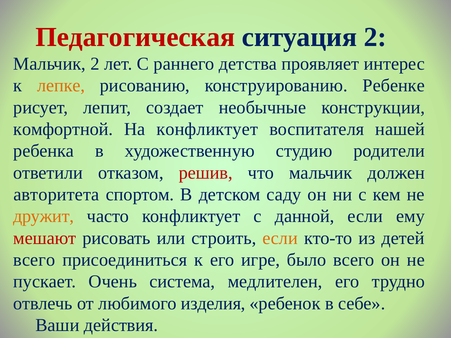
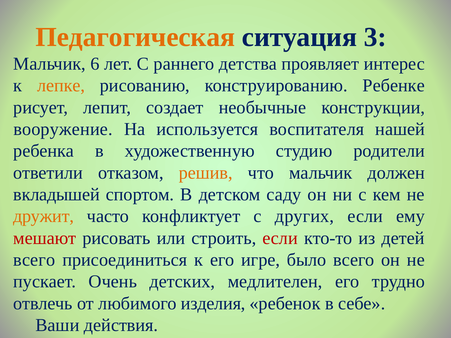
Педагогическая colour: red -> orange
ситуация 2: 2 -> 3
Мальчик 2: 2 -> 6
комфортной: комфортной -> вооружение
На конфликтует: конфликтует -> используется
решив colour: red -> orange
авторитета: авторитета -> вкладышей
данной: данной -> других
если at (280, 238) colour: orange -> red
система: система -> детских
